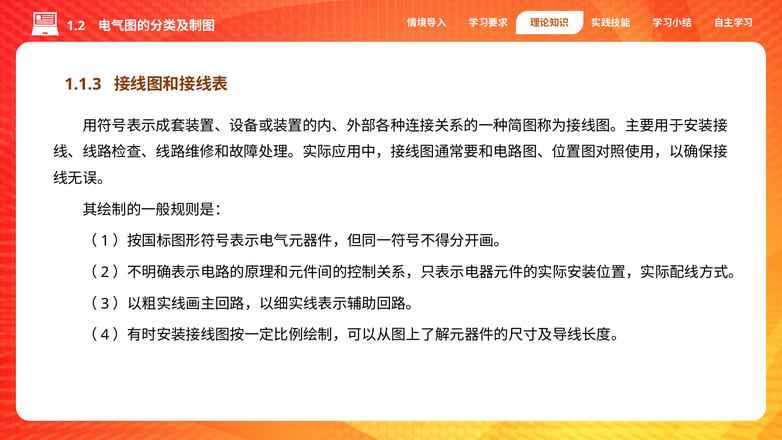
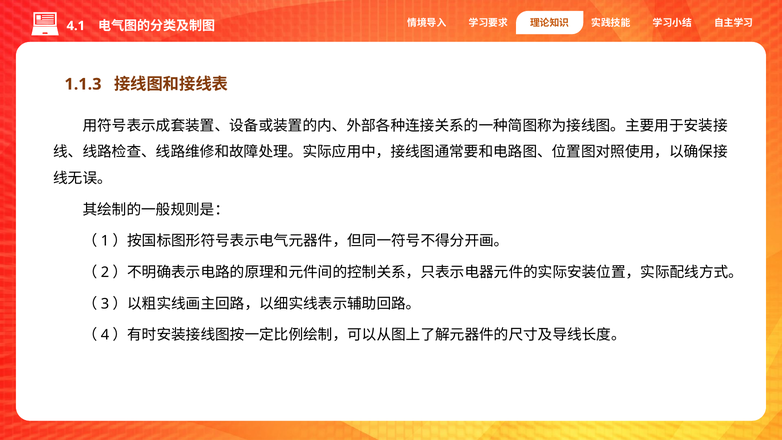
1.2: 1.2 -> 4.1
